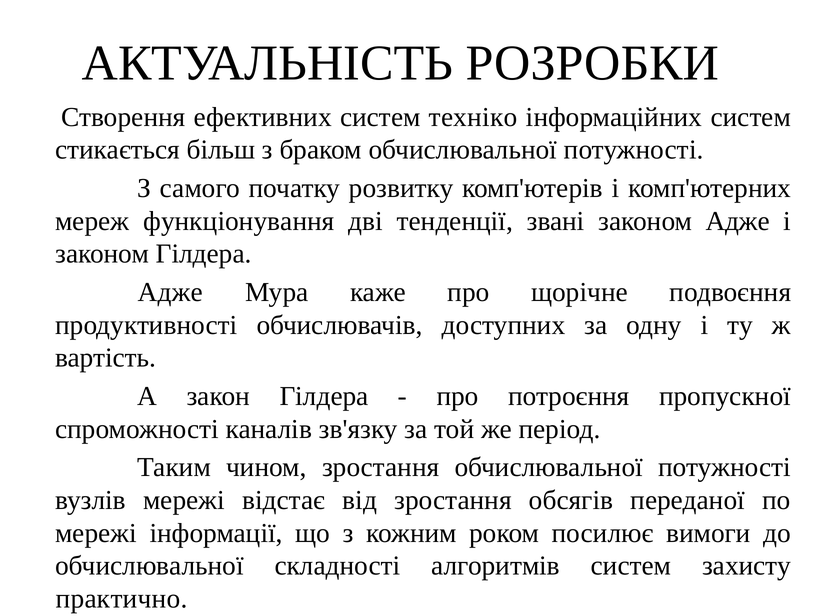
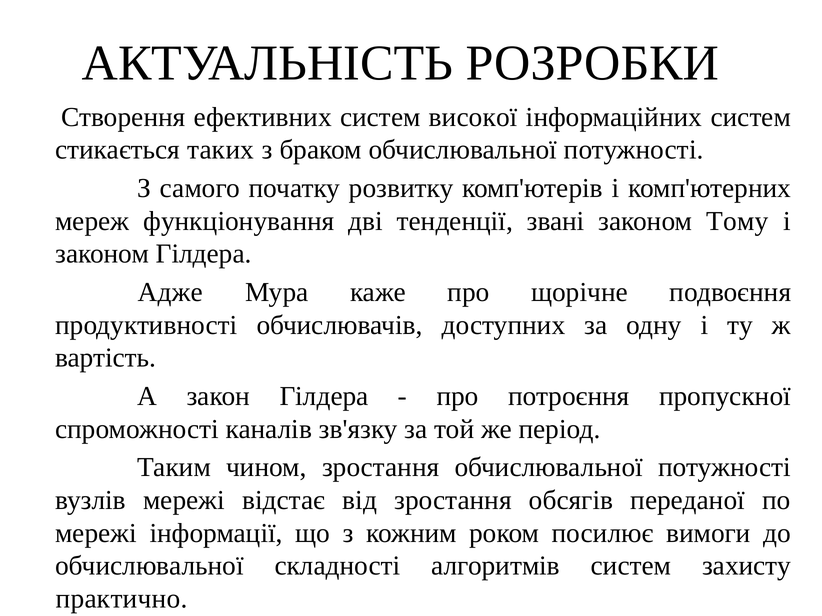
техніко: техніко -> високої
більш: більш -> таких
законом Адже: Адже -> Тому
